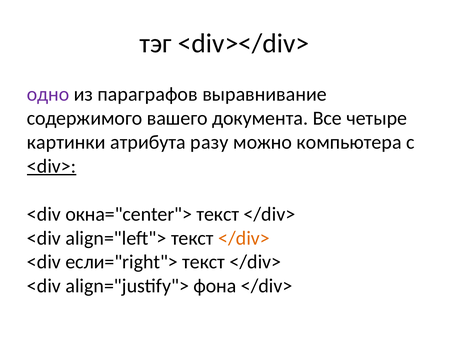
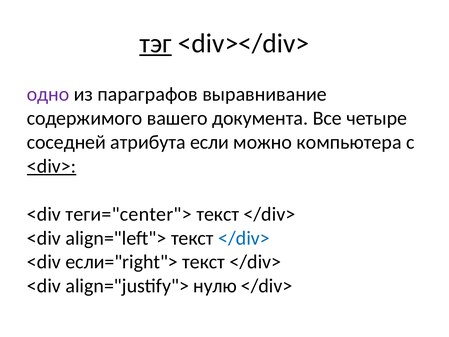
тэг underline: none -> present
картинки: картинки -> соседней
разу: разу -> если
окна="center">: окна="center"> -> теги="center">
</div> at (244, 238) colour: orange -> blue
фона: фона -> нулю
